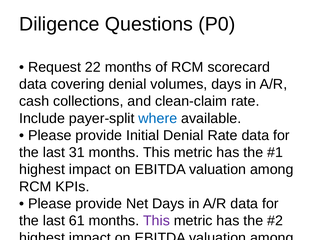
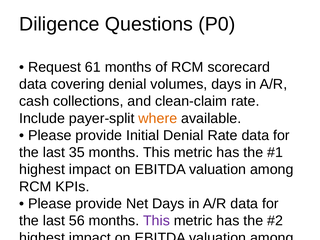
22: 22 -> 61
where colour: blue -> orange
31: 31 -> 35
61: 61 -> 56
